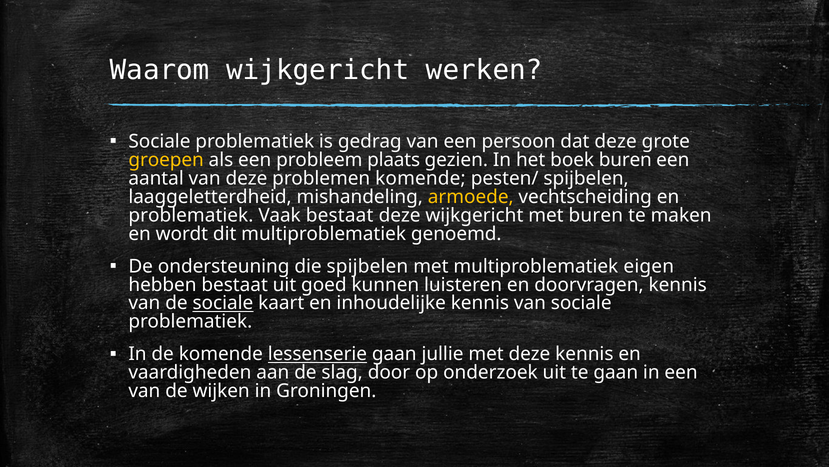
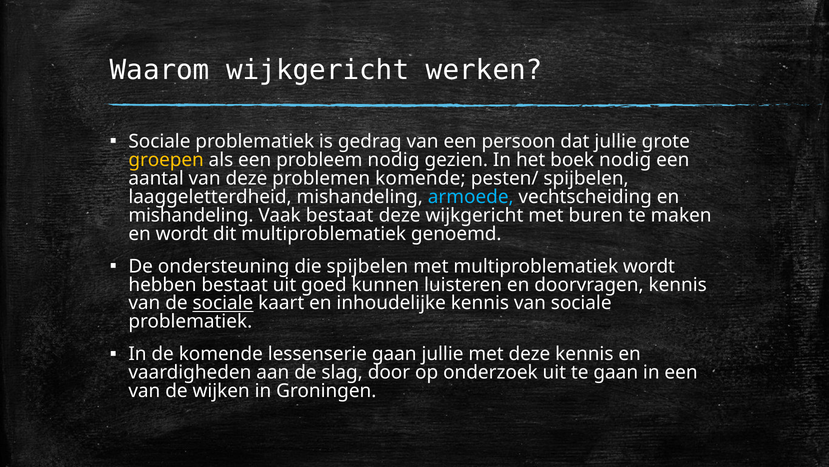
dat deze: deze -> jullie
probleem plaats: plaats -> nodig
boek buren: buren -> nodig
armoede colour: yellow -> light blue
problematiek at (191, 215): problematiek -> mishandeling
multiproblematiek eigen: eigen -> wordt
lessenserie underline: present -> none
